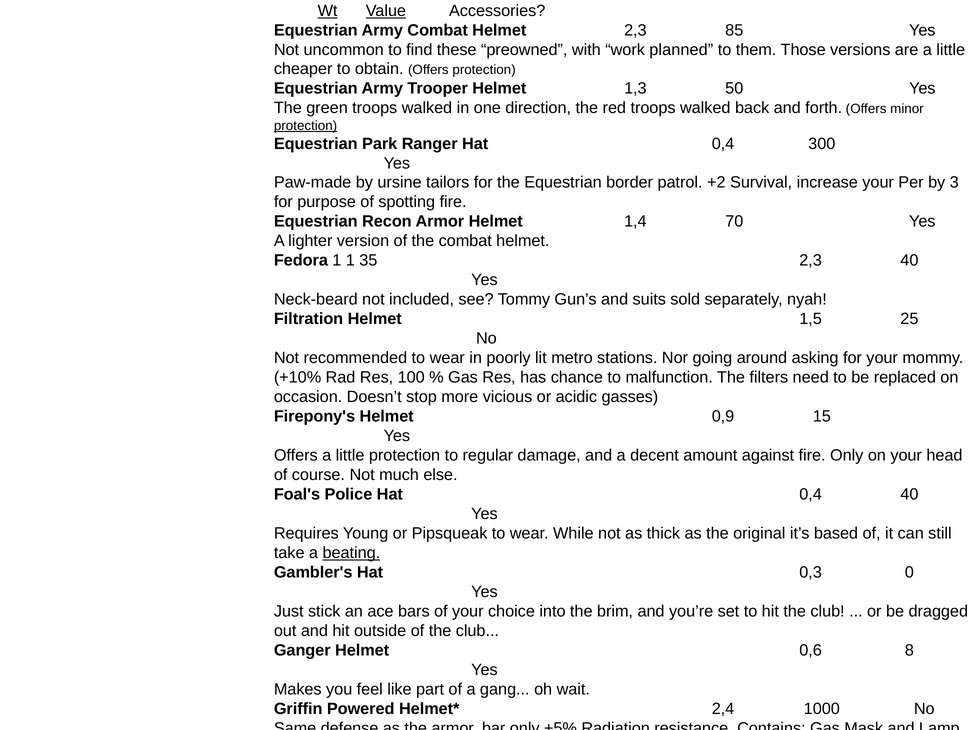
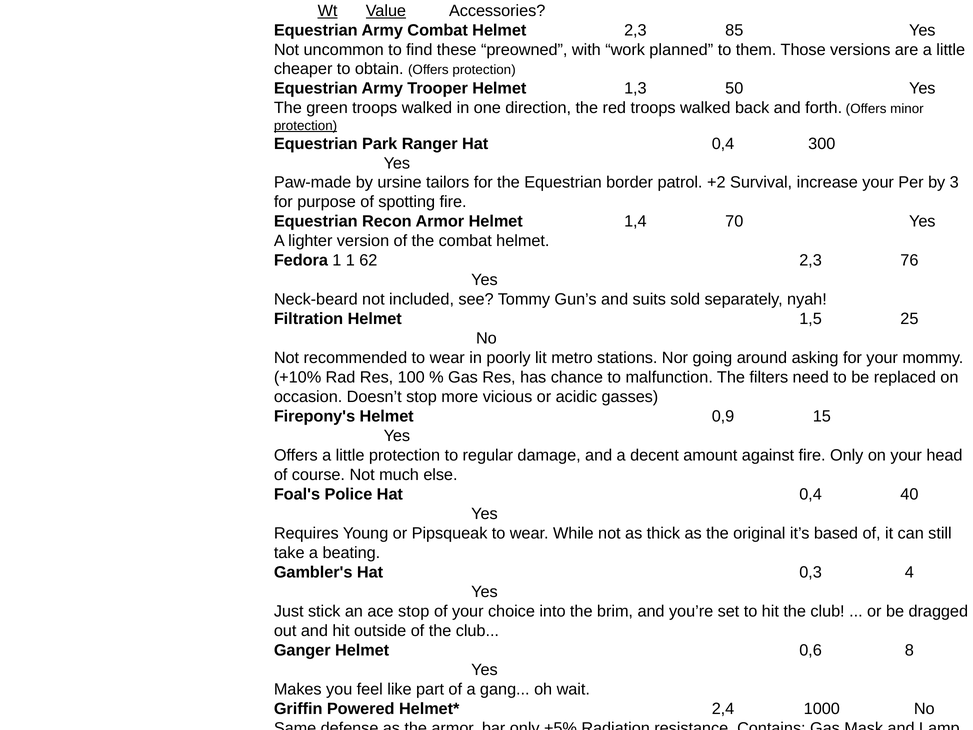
35: 35 -> 62
2,3 40: 40 -> 76
beating underline: present -> none
0: 0 -> 4
ace bars: bars -> stop
